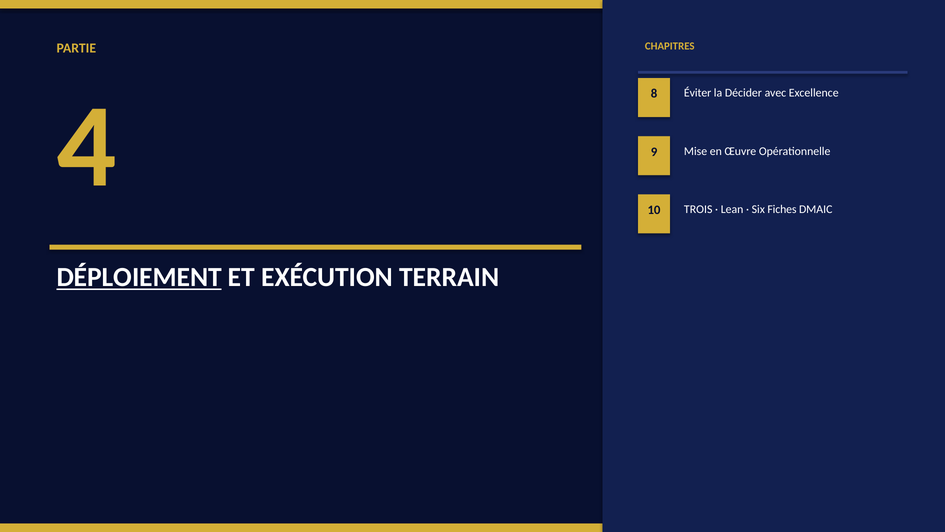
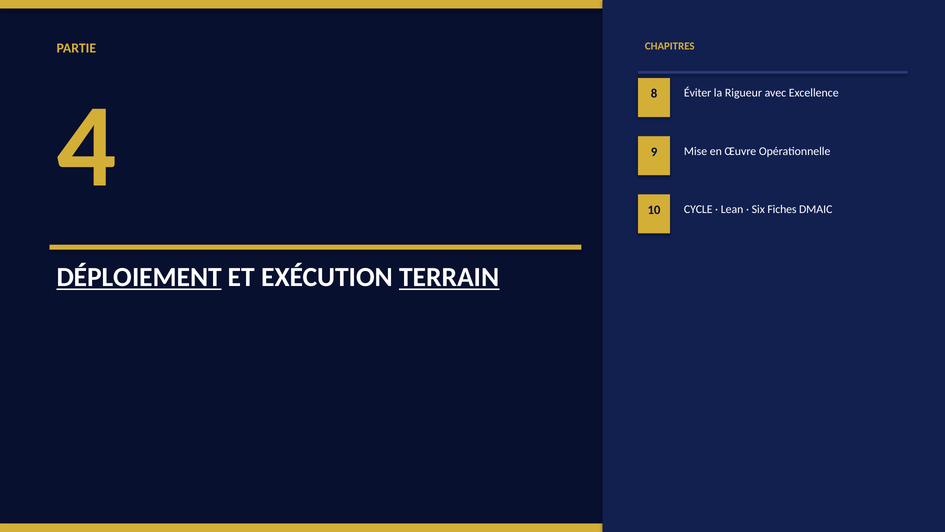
Décider: Décider -> Rigueur
TROIS: TROIS -> CYCLE
TERRAIN underline: none -> present
